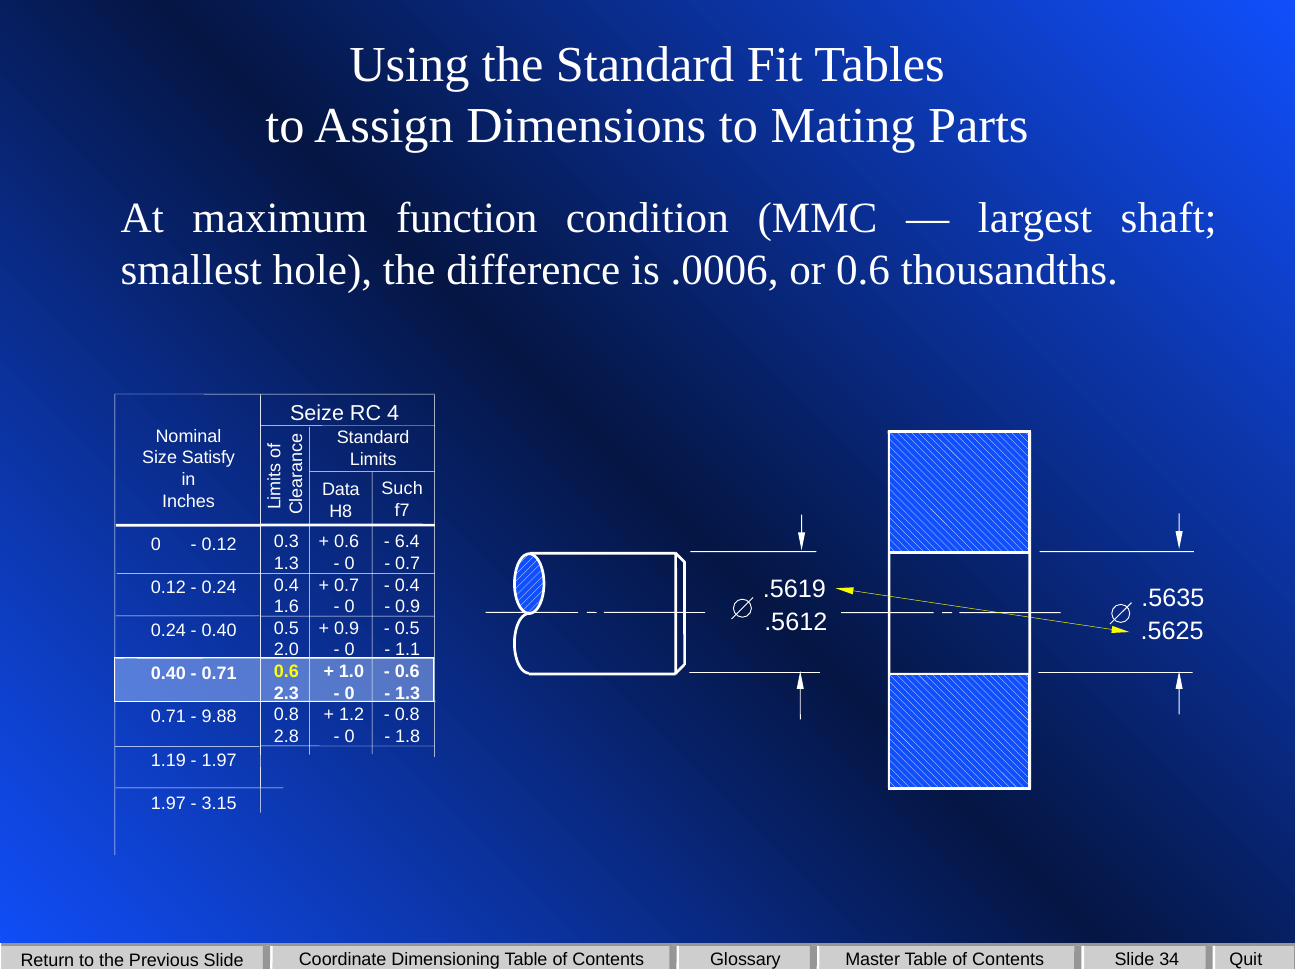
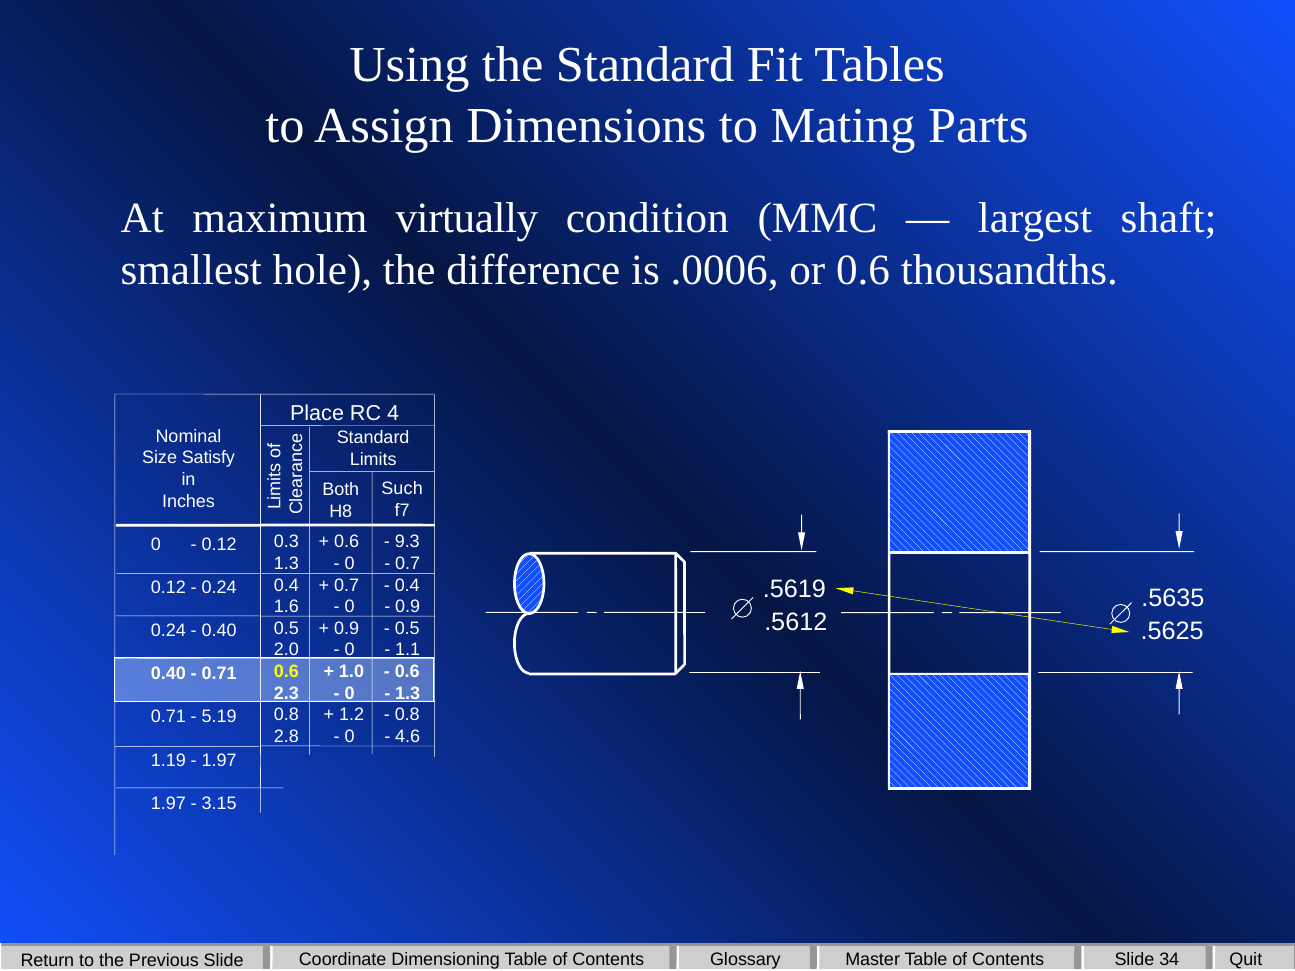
function: function -> virtually
Seize: Seize -> Place
Data: Data -> Both
6.4: 6.4 -> 9.3
9.88: 9.88 -> 5.19
1.8: 1.8 -> 4.6
